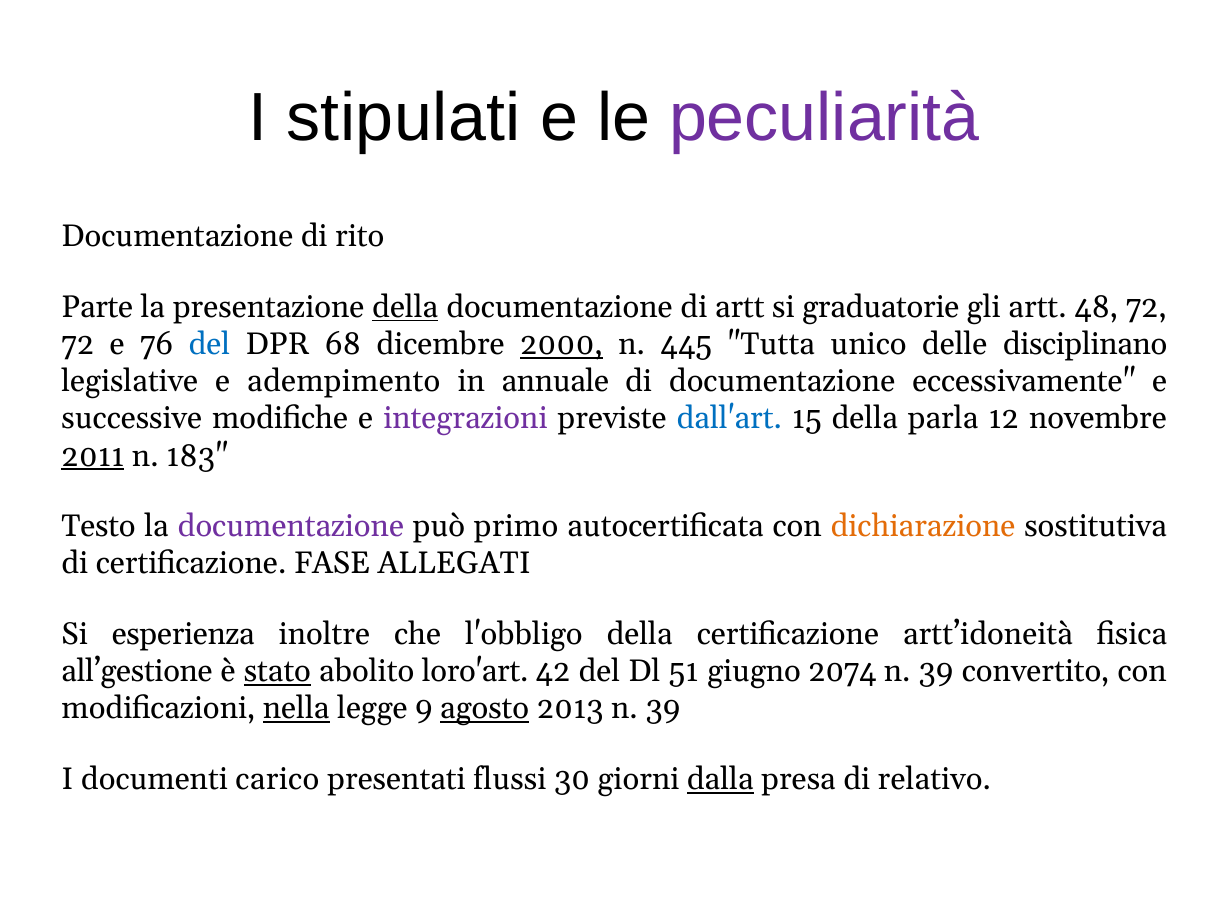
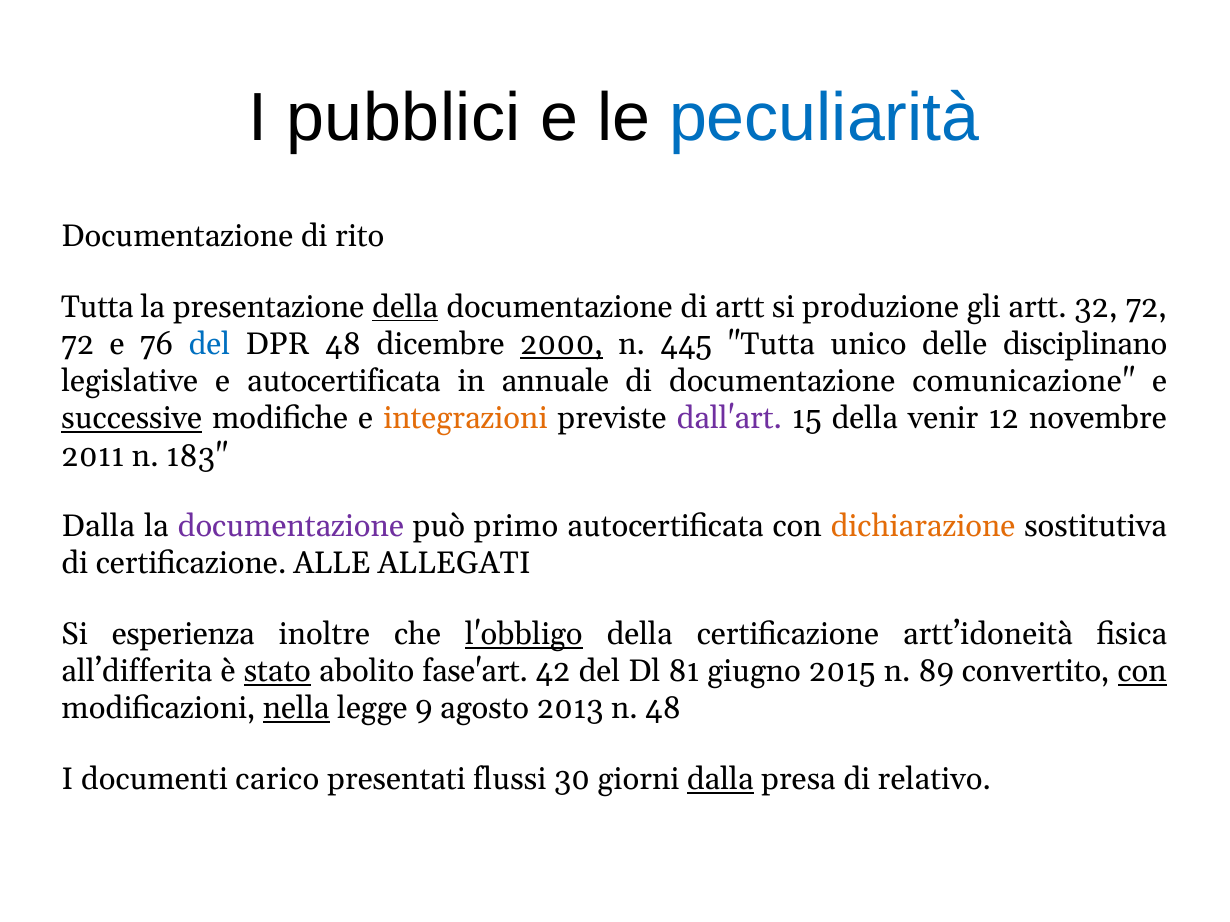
stipulati: stipulati -> pubblici
peculiarità colour: purple -> blue
Parte at (97, 307): Parte -> Tutta
graduatorie: graduatorie -> produzione
48: 48 -> 32
DPR 68: 68 -> 48
e adempimento: adempimento -> autocertificata
eccessivamente: eccessivamente -> comunicazione
successive underline: none -> present
integrazioni colour: purple -> orange
dall'art colour: blue -> purple
parla: parla -> venir
2011 underline: present -> none
Testo at (99, 527): Testo -> Dalla
FASE: FASE -> ALLE
l'obbligo underline: none -> present
all’gestione: all’gestione -> all’differita
loro'art: loro'art -> fase'art
51: 51 -> 81
2074: 2074 -> 2015
39 at (936, 672): 39 -> 89
con at (1142, 672) underline: none -> present
agosto underline: present -> none
2013 n 39: 39 -> 48
